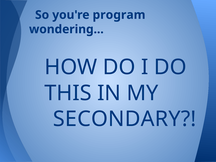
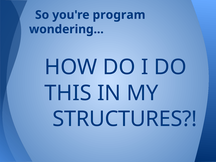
SECONDARY: SECONDARY -> STRUCTURES
